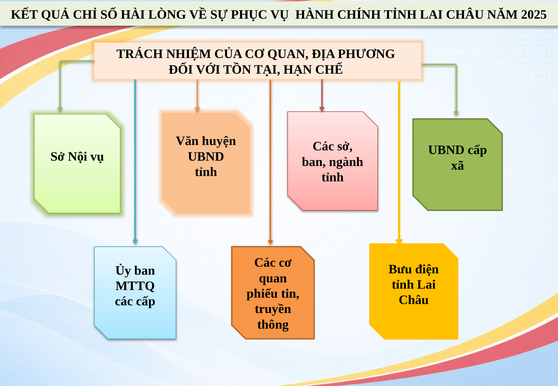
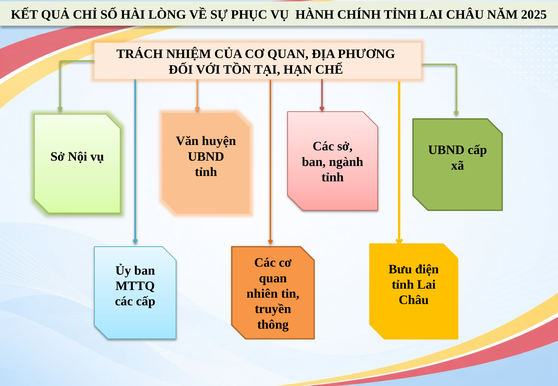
phiếu: phiếu -> nhiên
